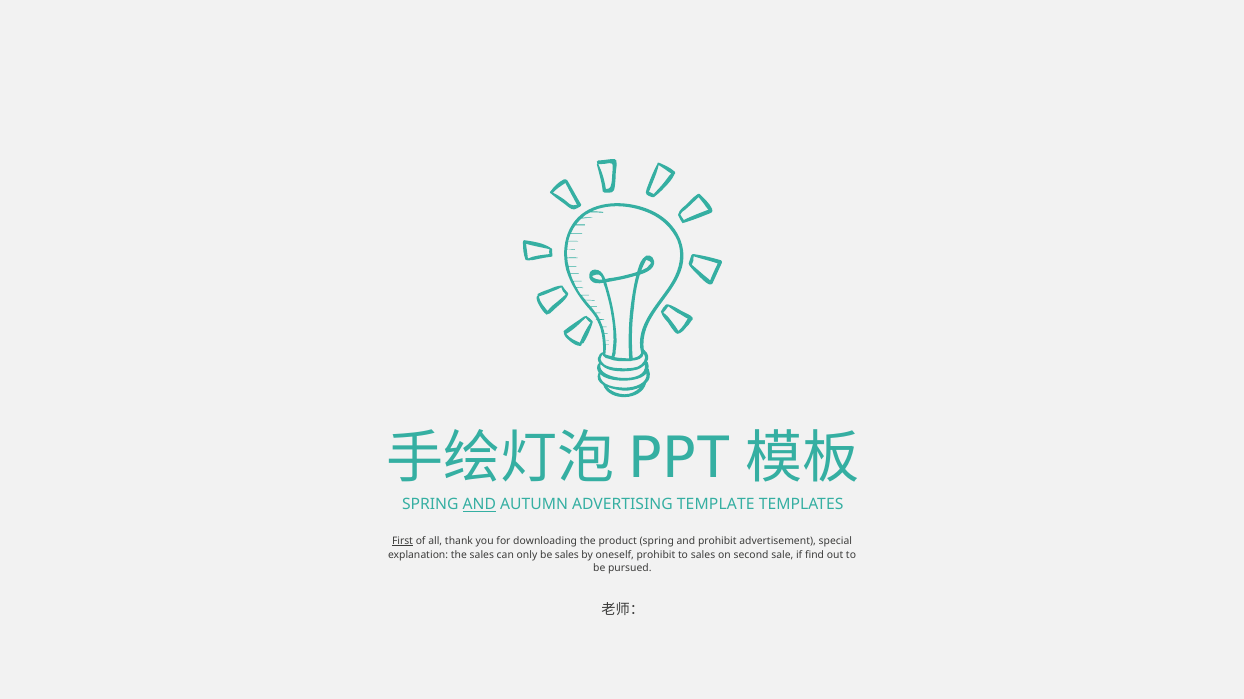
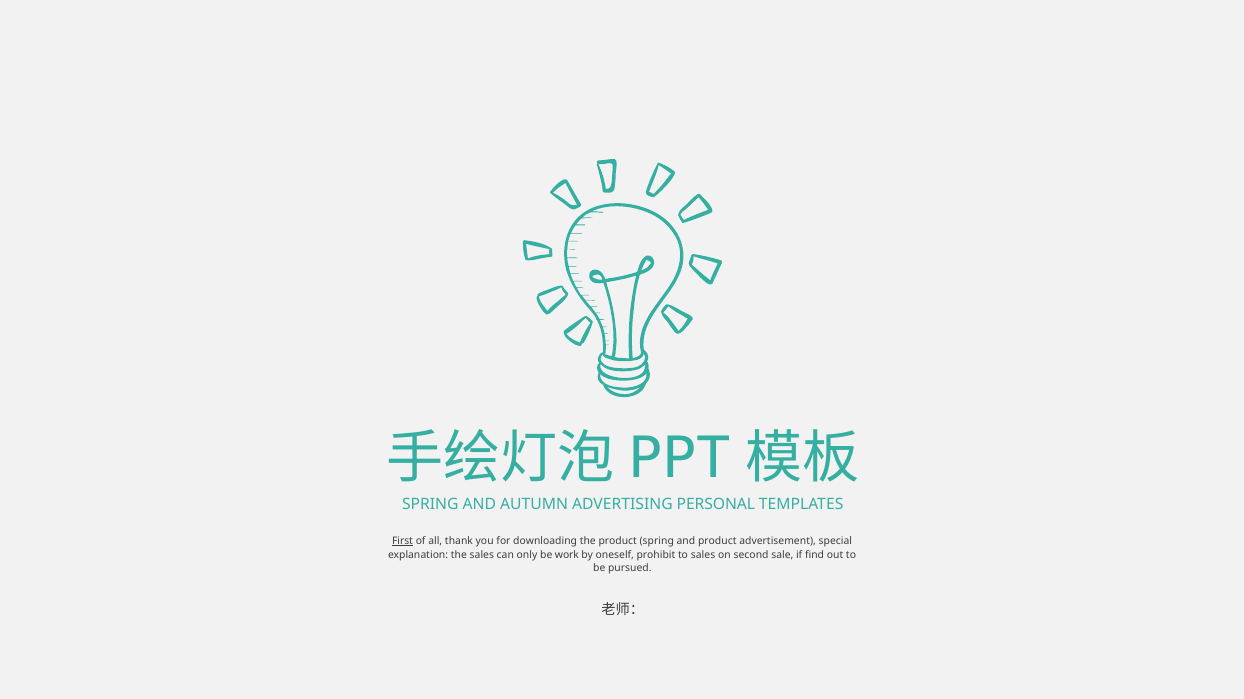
AND at (479, 505) underline: present -> none
TEMPLATE: TEMPLATE -> PERSONAL
and prohibit: prohibit -> product
be sales: sales -> work
